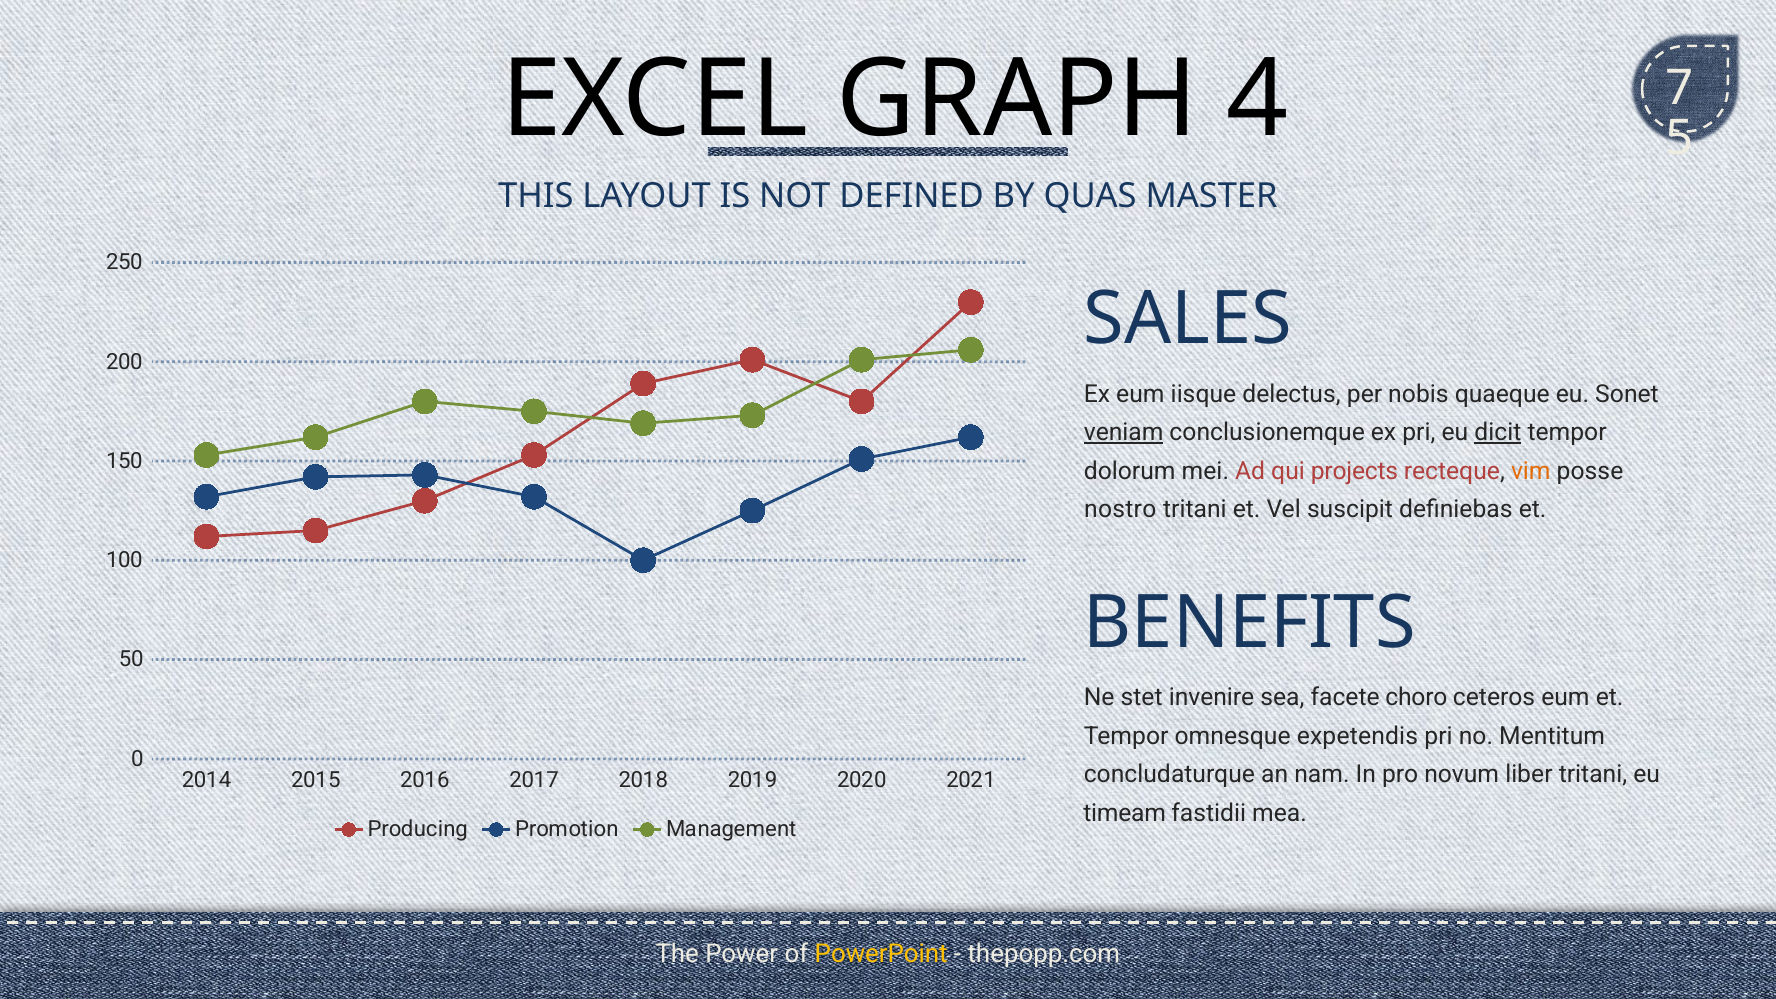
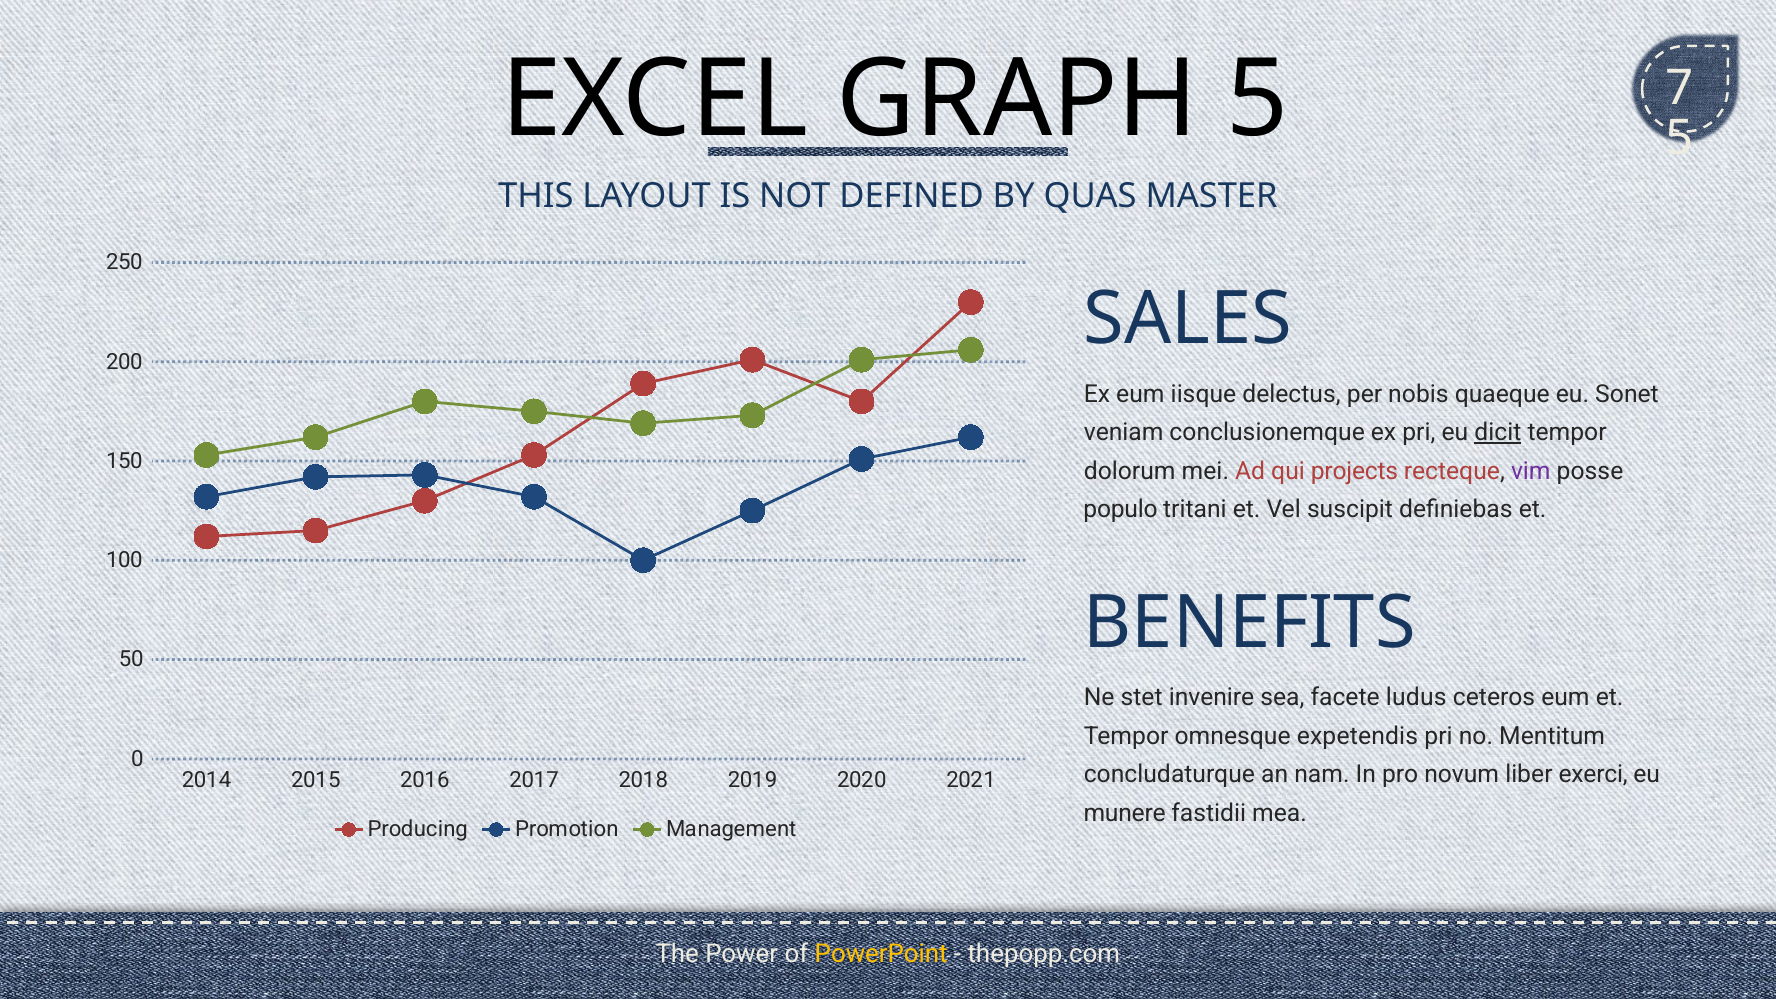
GRAPH 4: 4 -> 5
veniam underline: present -> none
vim colour: orange -> purple
nostro: nostro -> populo
choro: choro -> ludus
liber tritani: tritani -> exerci
timeam: timeam -> munere
